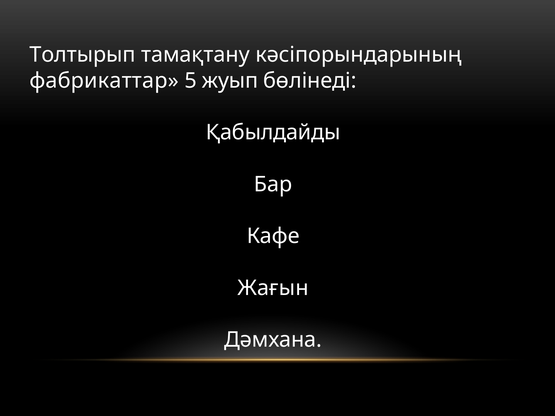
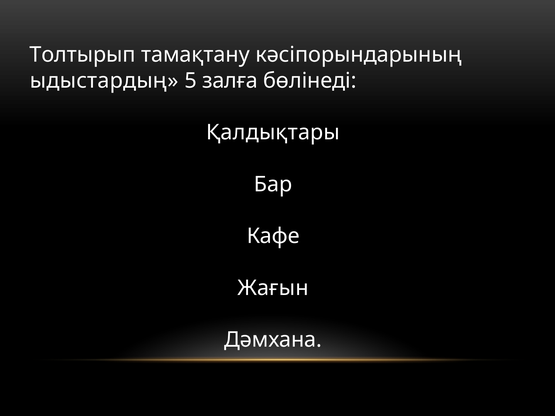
фабрикаттар: фабрикаттар -> ыдыстардың
жуып: жуып -> залға
Қабылдайды: Қабылдайды -> Қалдықтары
